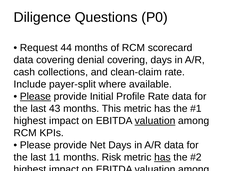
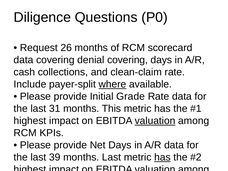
44: 44 -> 26
where underline: none -> present
Please at (35, 96) underline: present -> none
Profile: Profile -> Grade
43: 43 -> 31
11: 11 -> 39
months Risk: Risk -> Last
